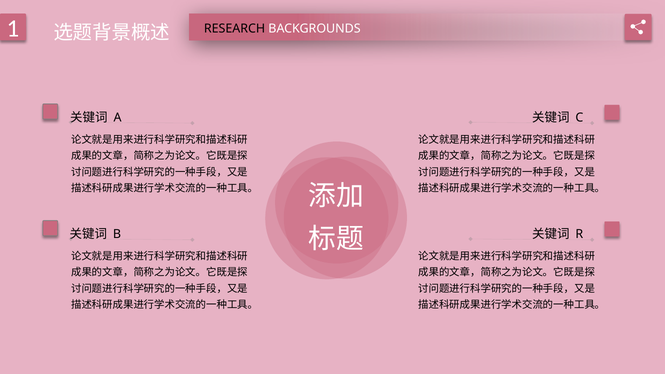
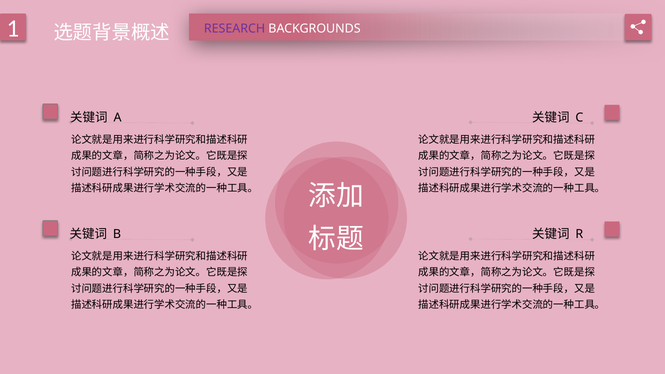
RESEARCH colour: black -> purple
